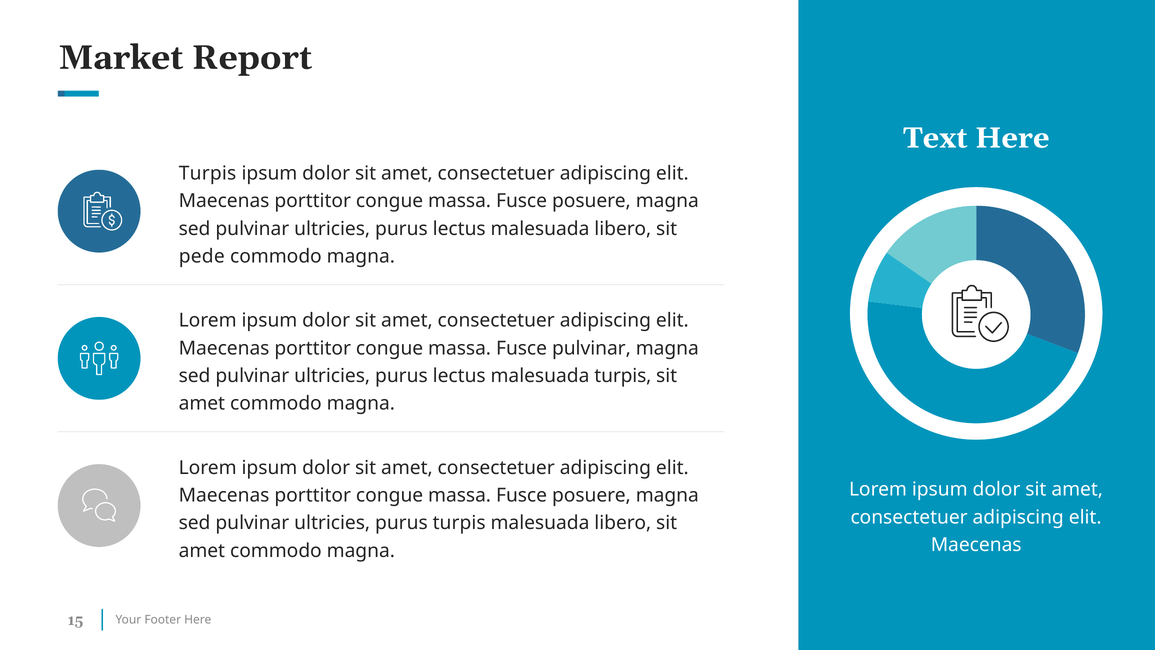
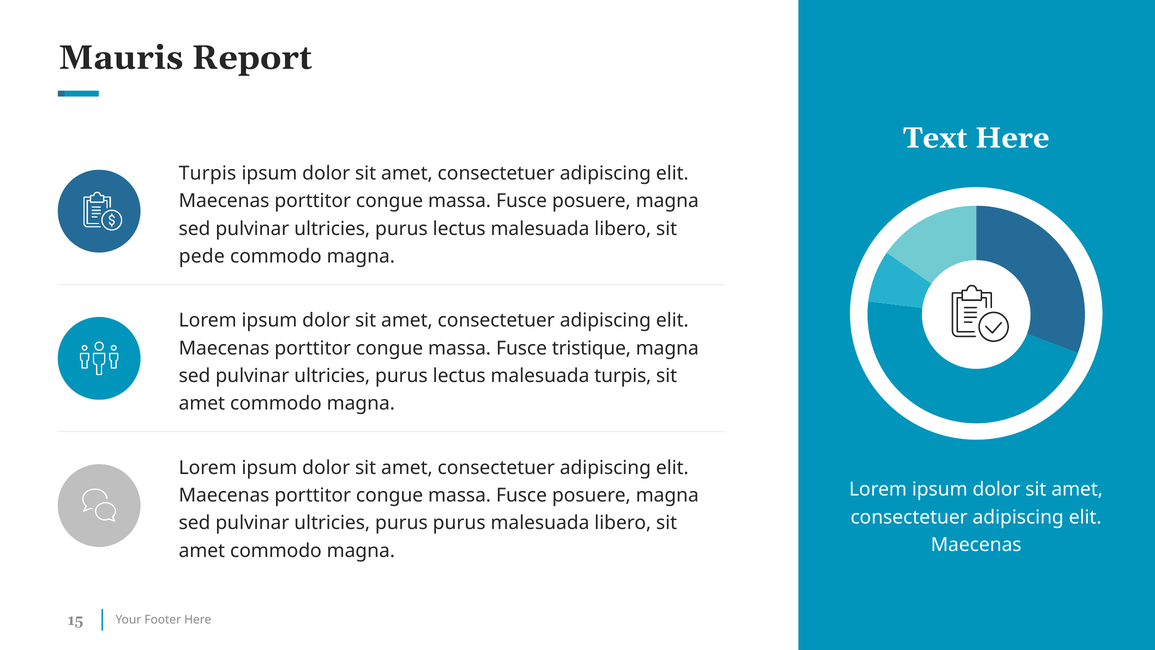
Market: Market -> Mauris
Fusce pulvinar: pulvinar -> tristique
purus turpis: turpis -> purus
